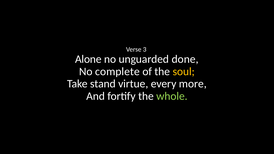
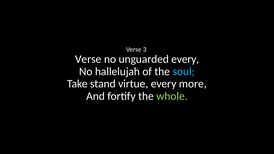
Alone at (88, 59): Alone -> Verse
unguarded done: done -> every
complete: complete -> hallelujah
soul colour: yellow -> light blue
